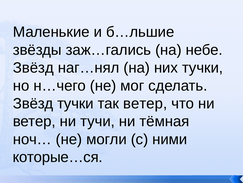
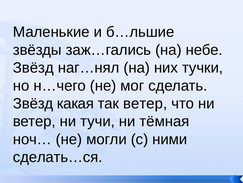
Звёзд тучки: тучки -> какая
которые…ся: которые…ся -> сделать…ся
